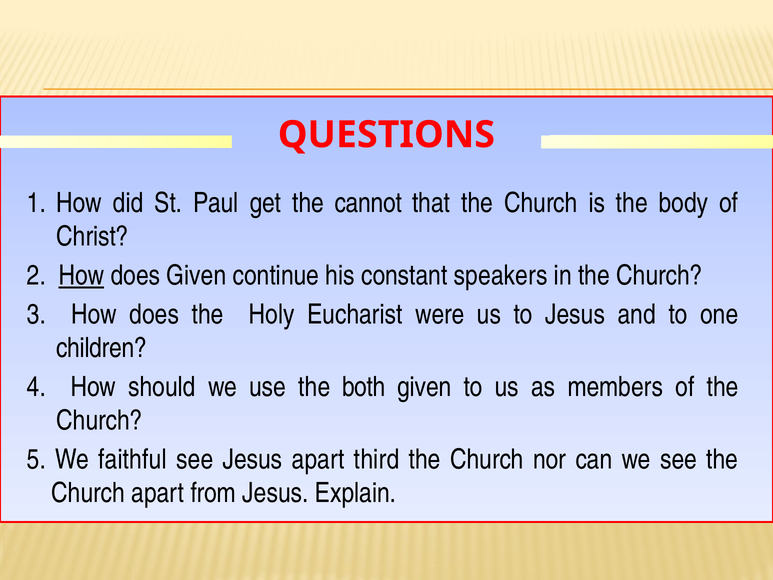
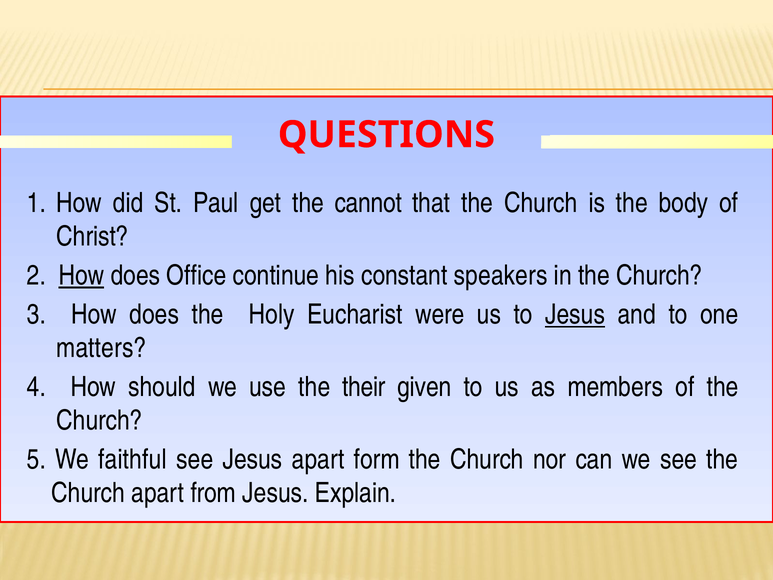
does Given: Given -> Office
Jesus at (575, 314) underline: none -> present
children: children -> matters
both: both -> their
third: third -> form
